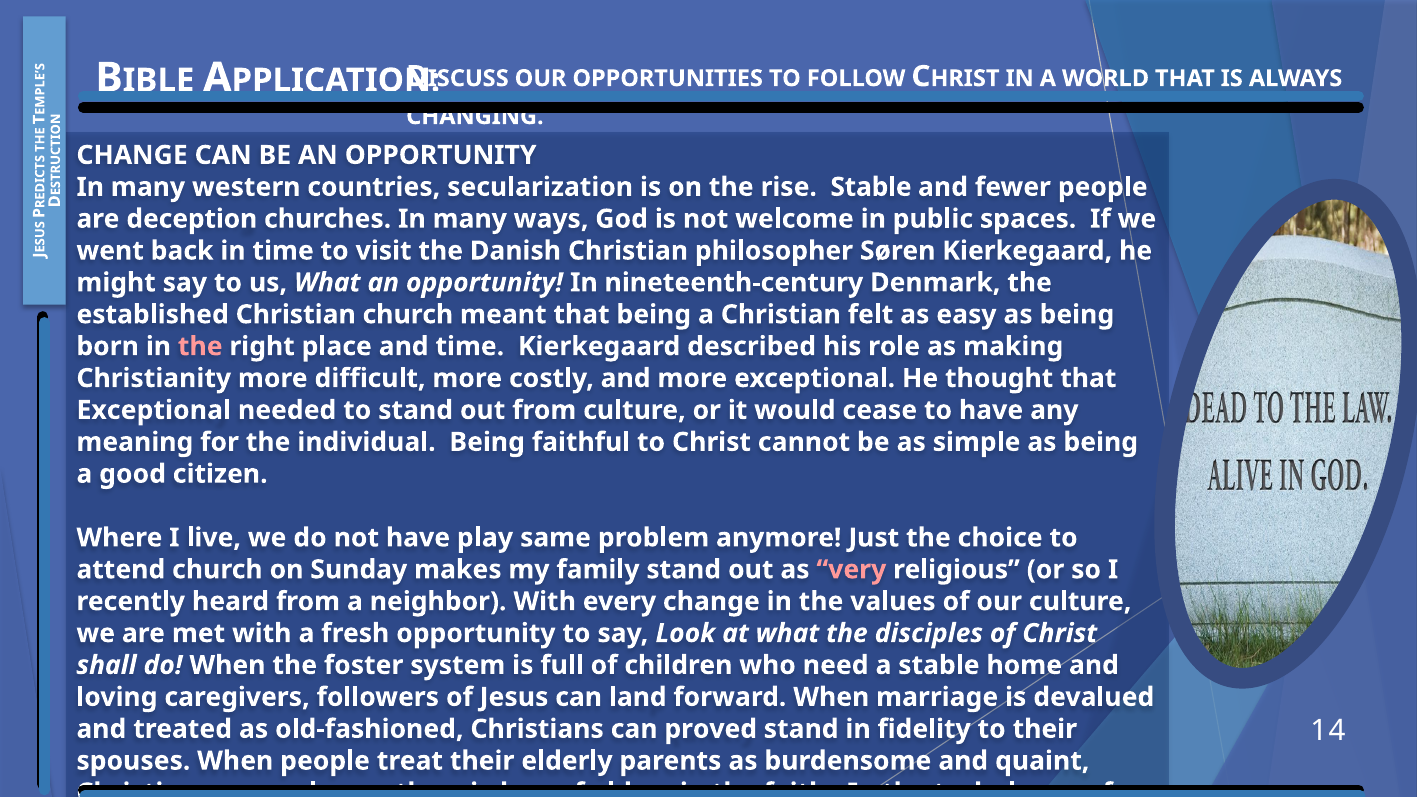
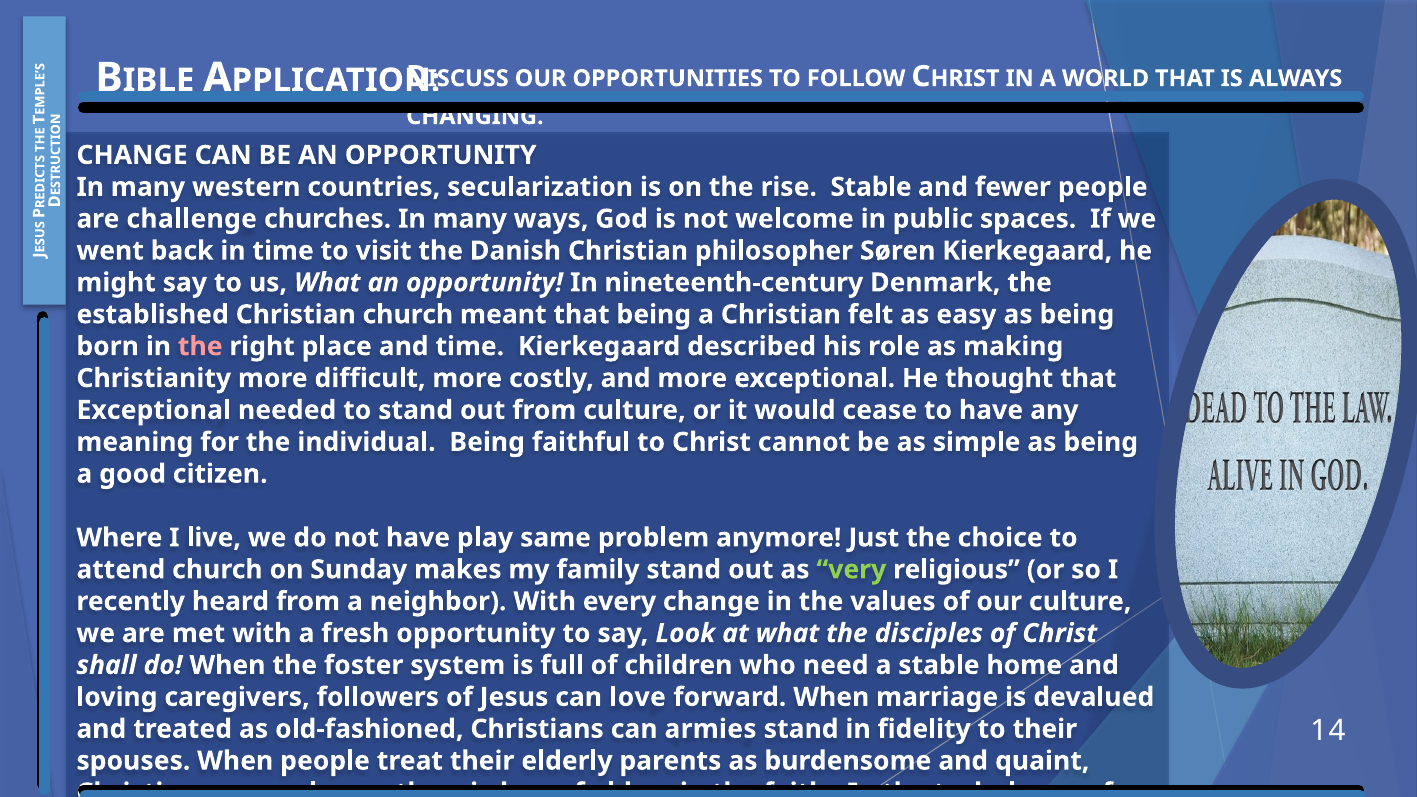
deception: deception -> challenge
very colour: pink -> light green
land: land -> love
proved: proved -> armies
